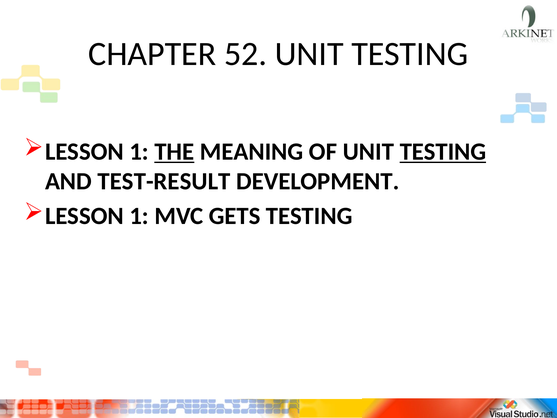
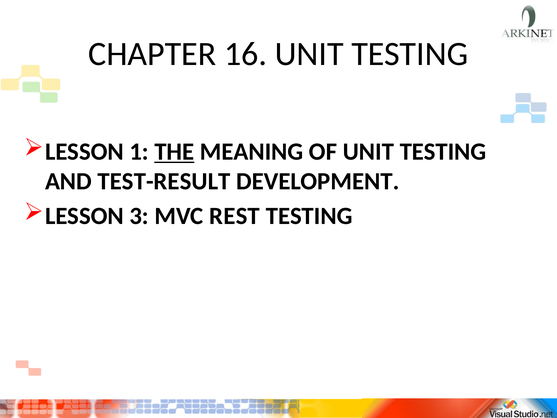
52: 52 -> 16
TESTING at (443, 152) underline: present -> none
1 at (139, 216): 1 -> 3
GETS: GETS -> REST
